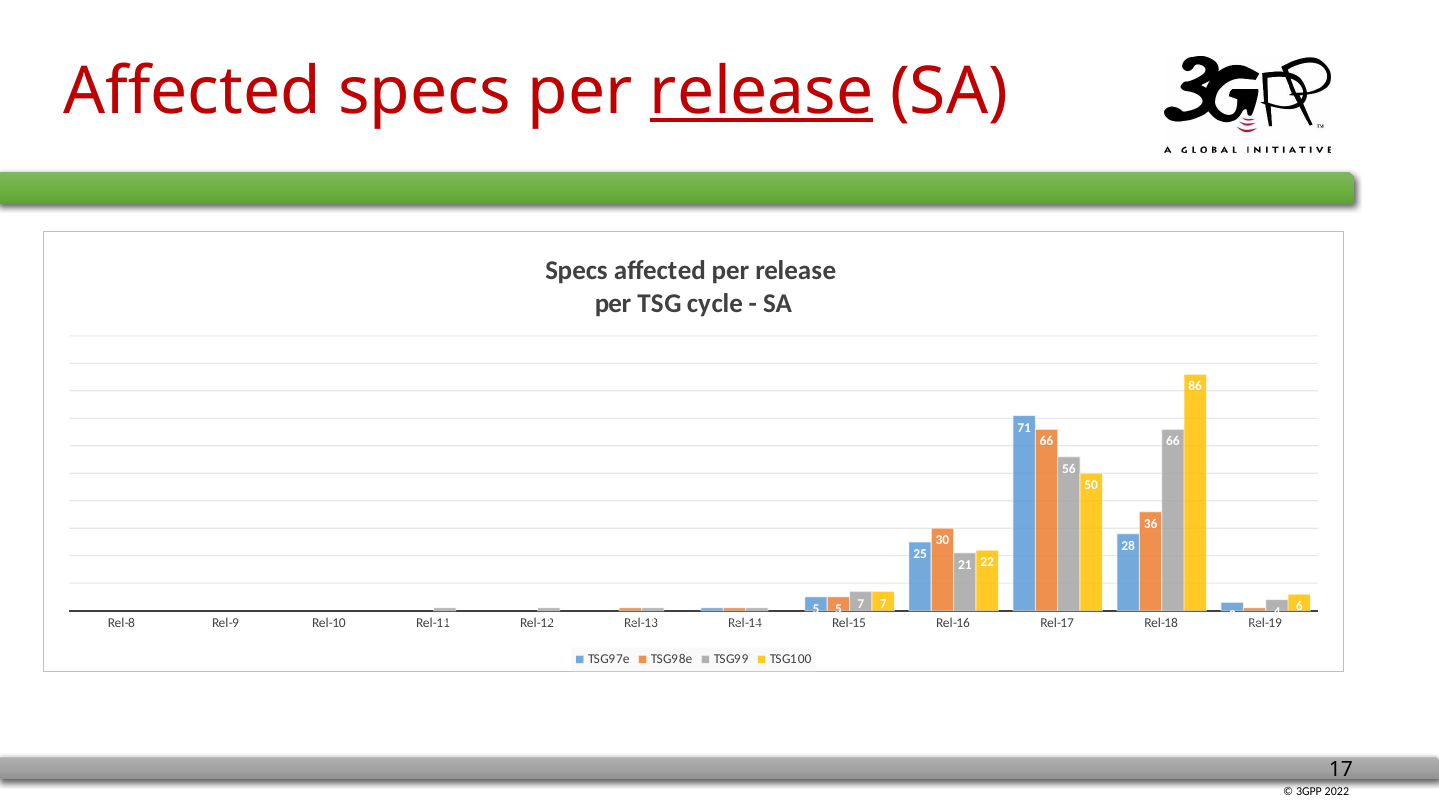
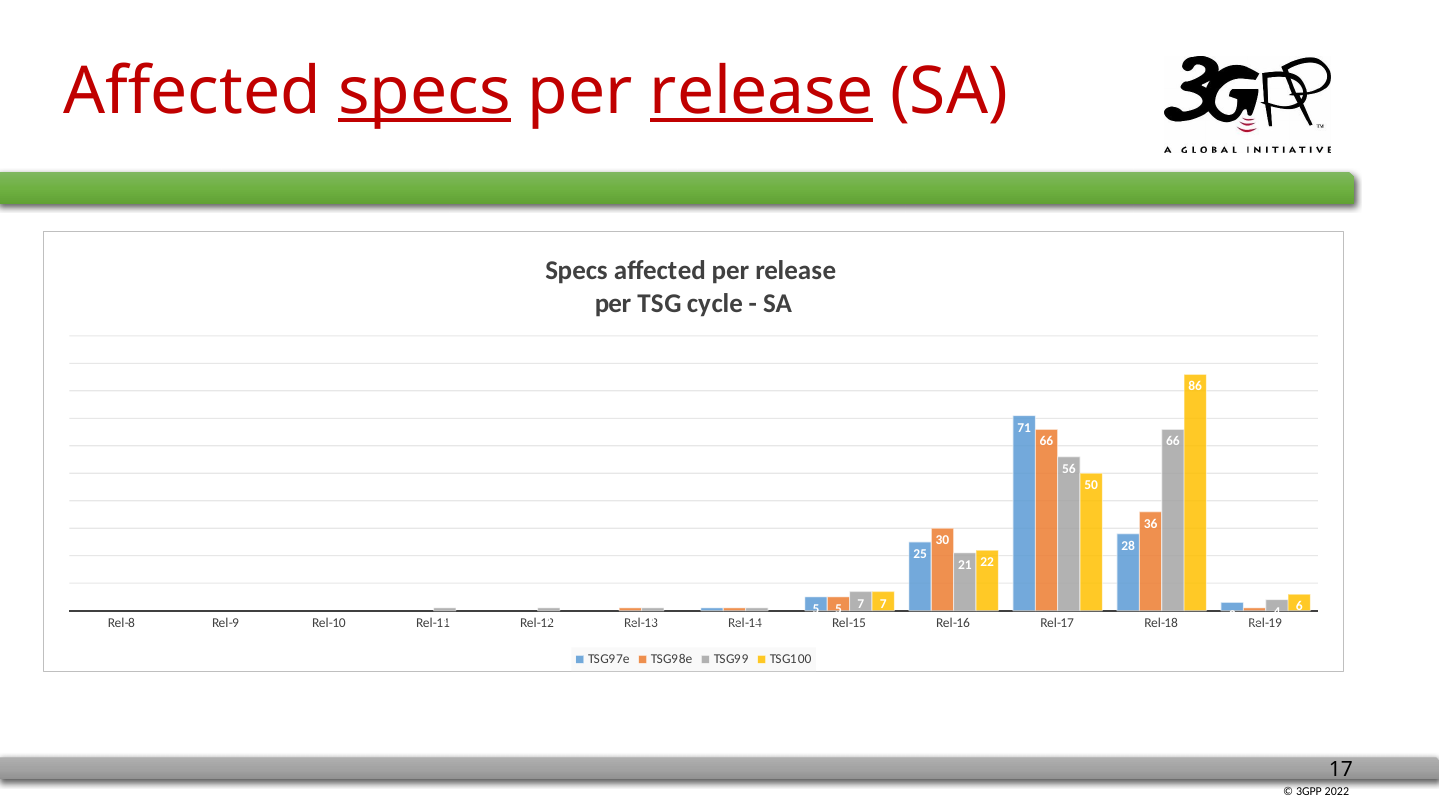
specs at (424, 91) underline: none -> present
